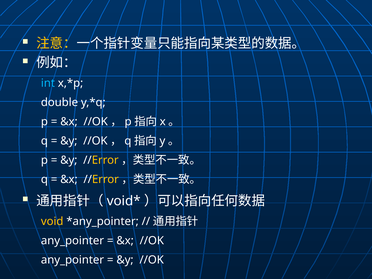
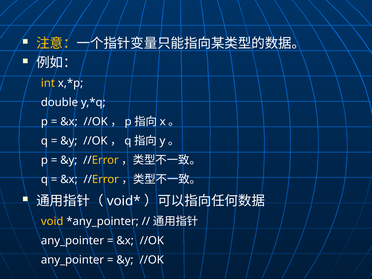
int colour: light blue -> yellow
